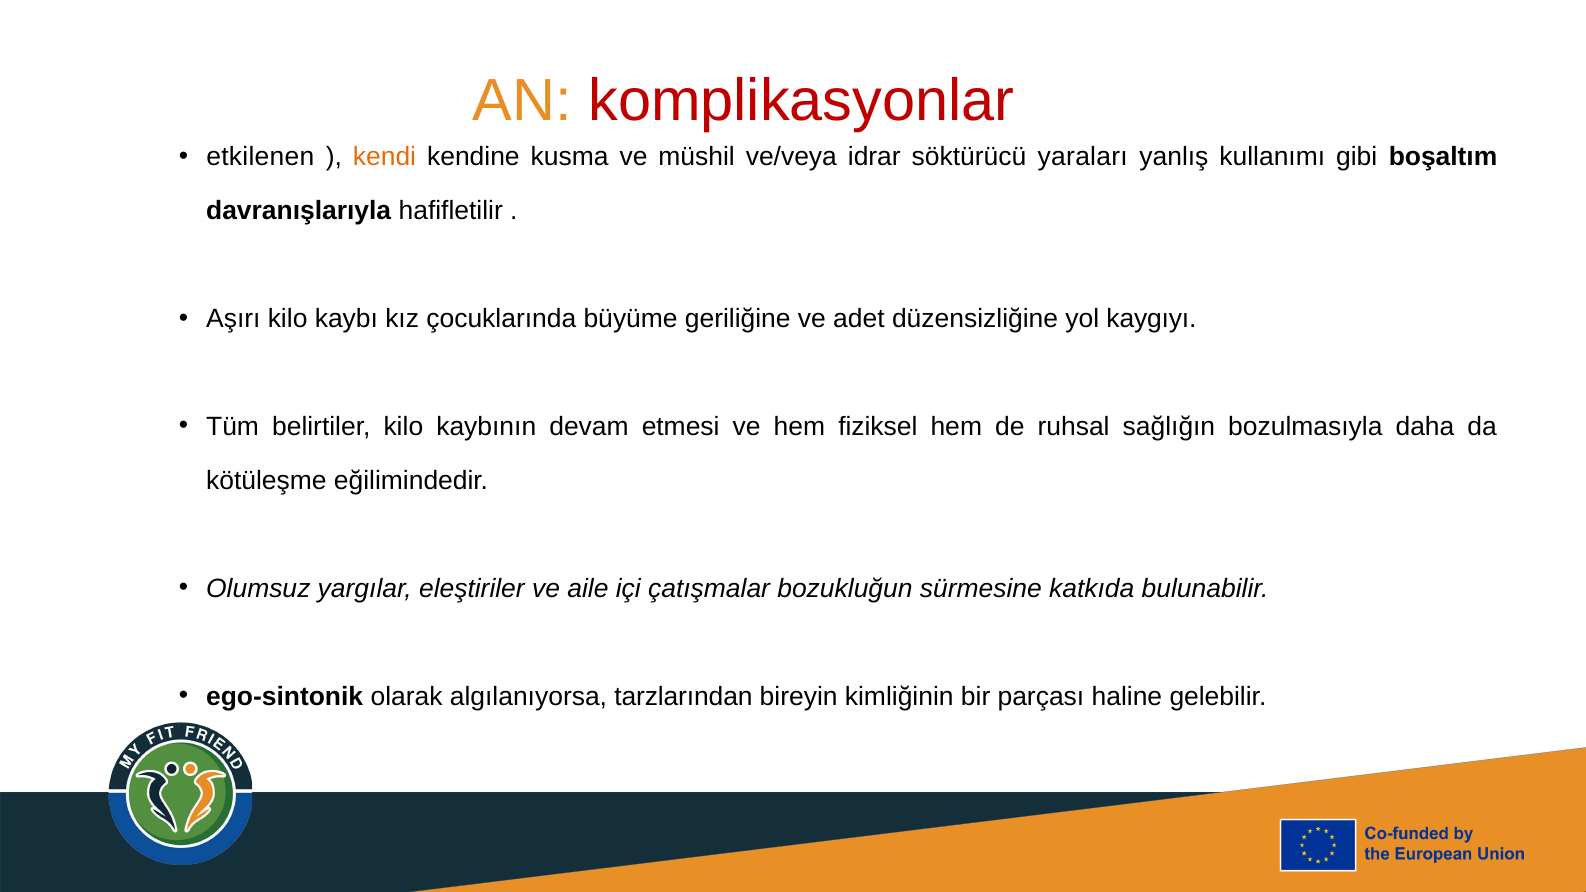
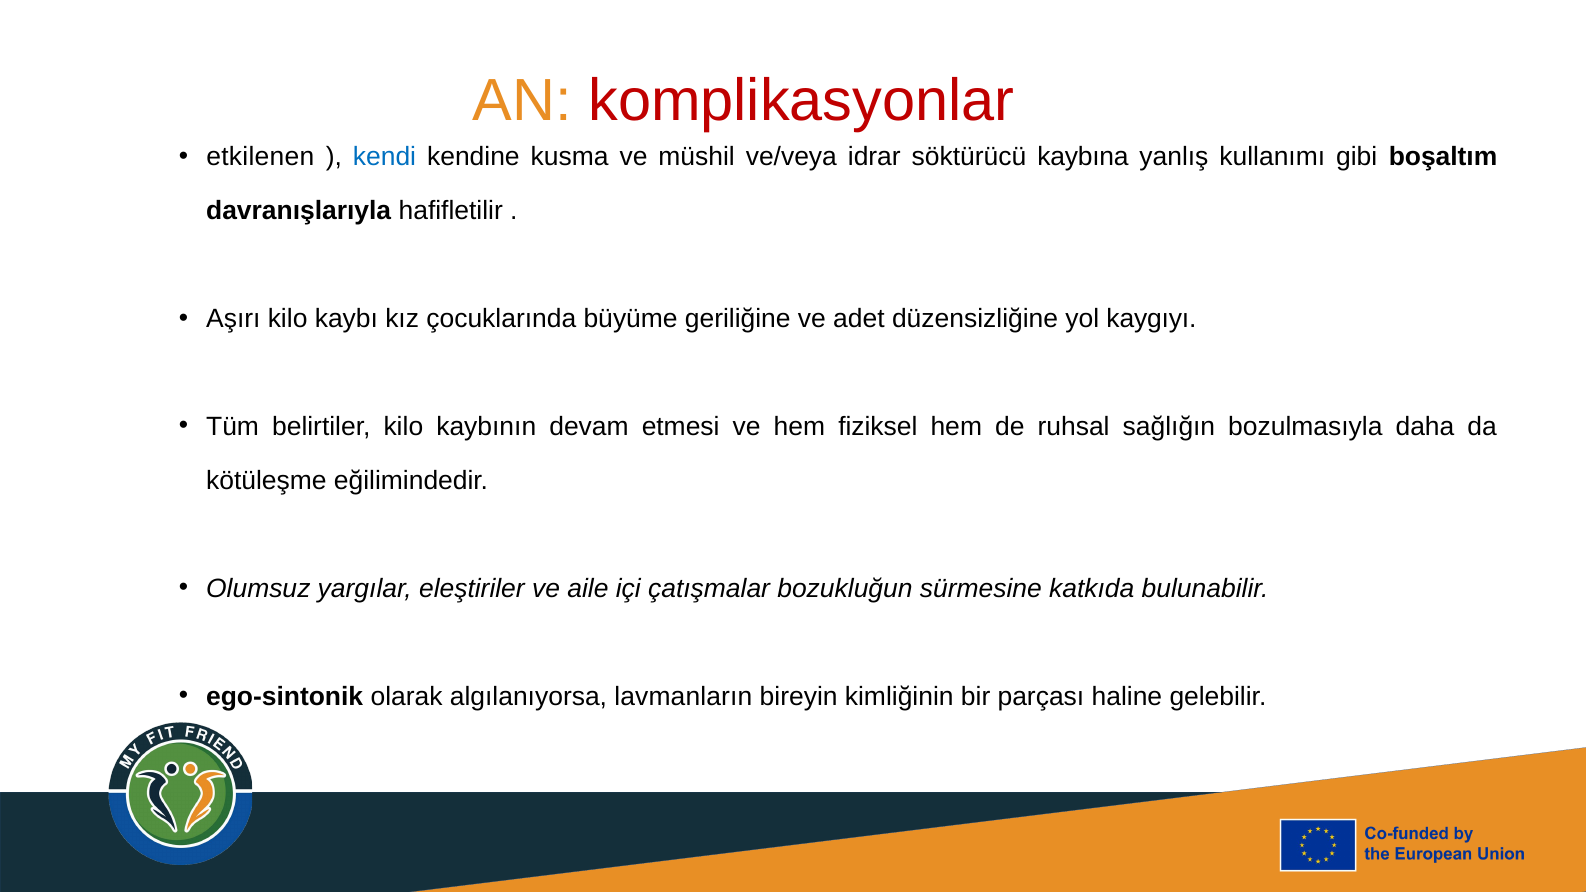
kendi colour: orange -> blue
yaraları: yaraları -> kaybına
tarzlarından: tarzlarından -> lavmanların
